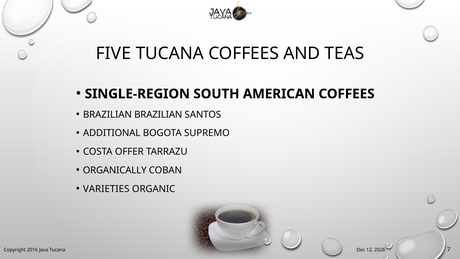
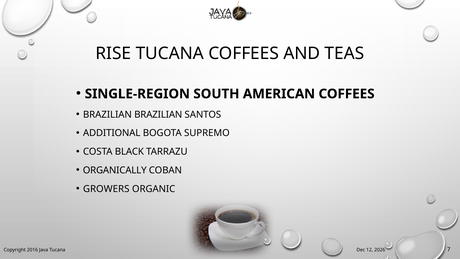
FIVE: FIVE -> RISE
OFFER: OFFER -> BLACK
VARIETIES: VARIETIES -> GROWERS
